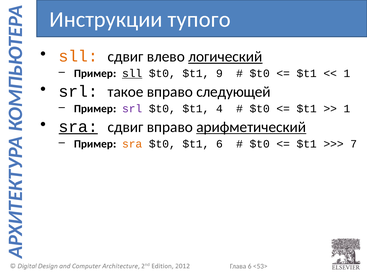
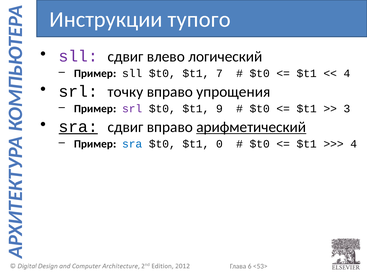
sll at (78, 56) colour: orange -> purple
логический underline: present -> none
sll at (132, 74) underline: present -> none
9: 9 -> 7
1 at (347, 74): 1 -> 4
такое: такое -> точку
следующей: следующей -> упрощения
4: 4 -> 9
1 at (347, 109): 1 -> 3
sra at (132, 144) colour: orange -> blue
$t1 6: 6 -> 0
7 at (354, 144): 7 -> 4
